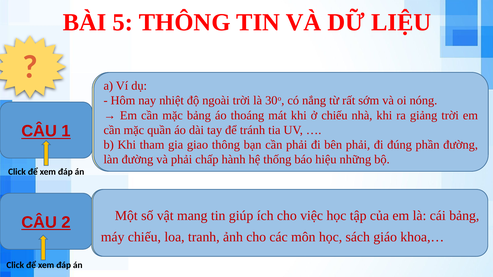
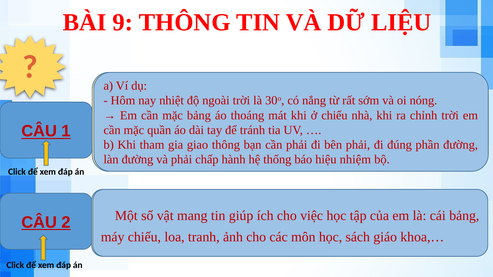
5: 5 -> 9
giảng: giảng -> chỉnh
hiệu những: những -> nhiệm
